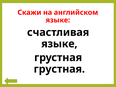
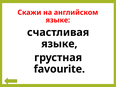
грустная at (59, 69): грустная -> favourite
